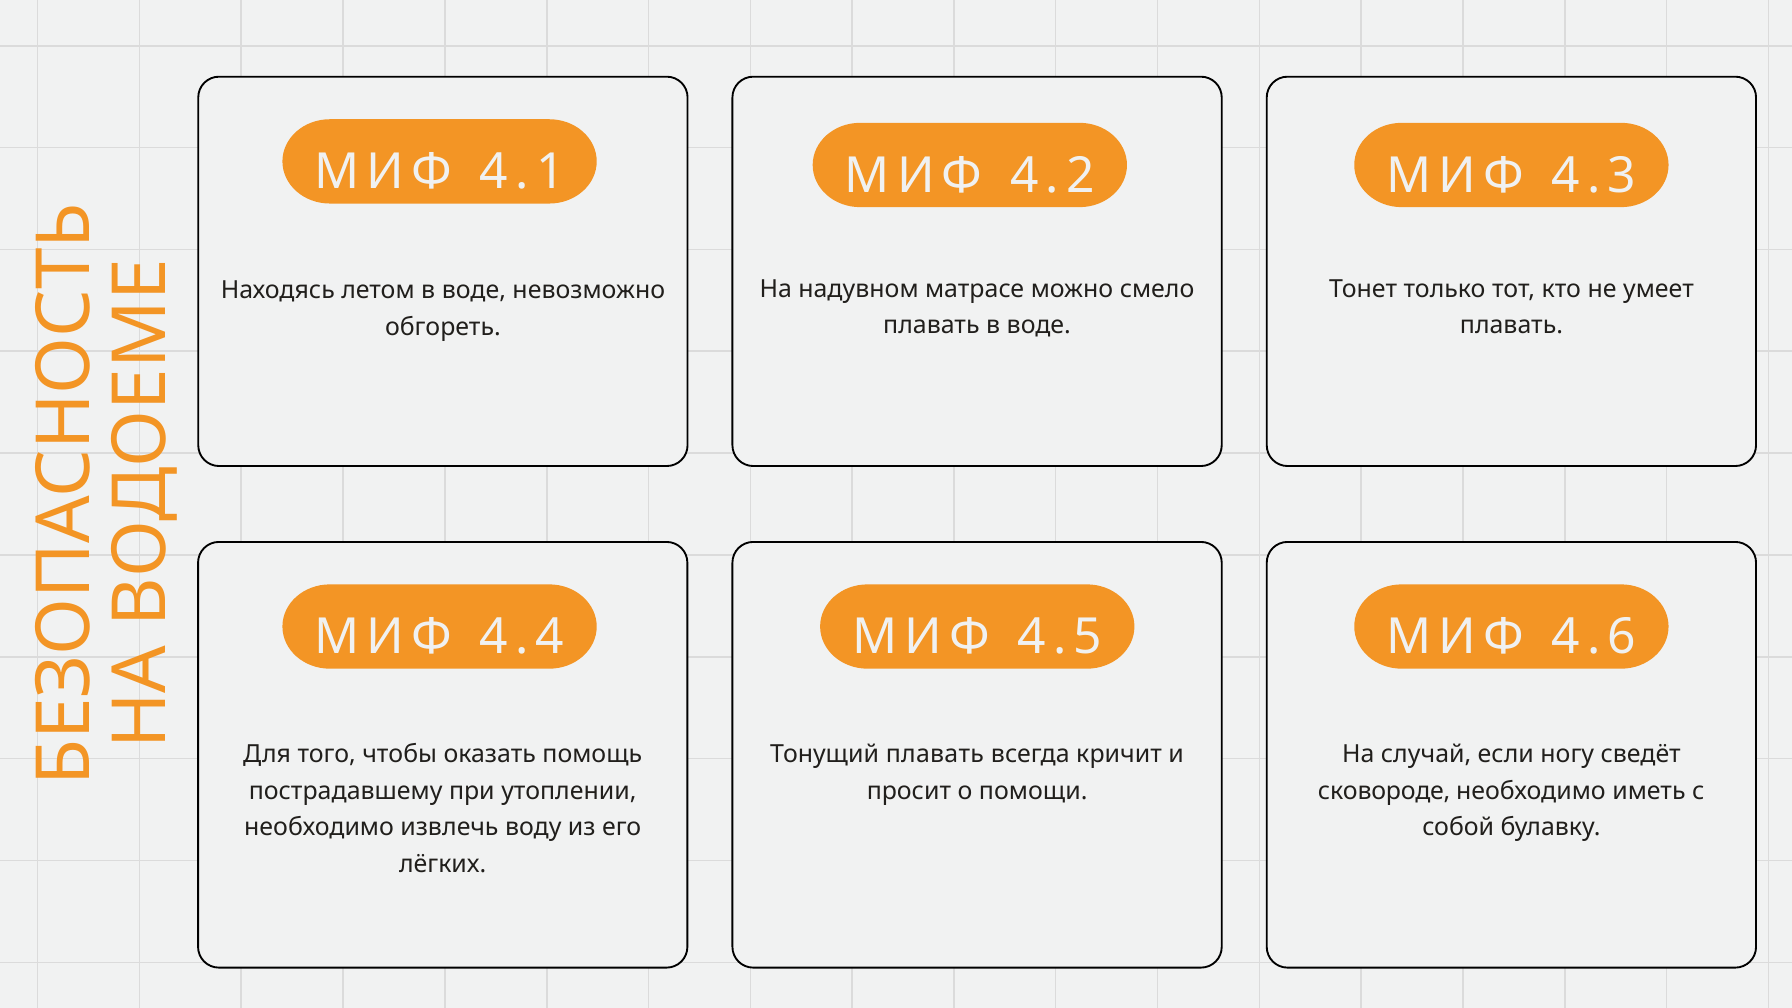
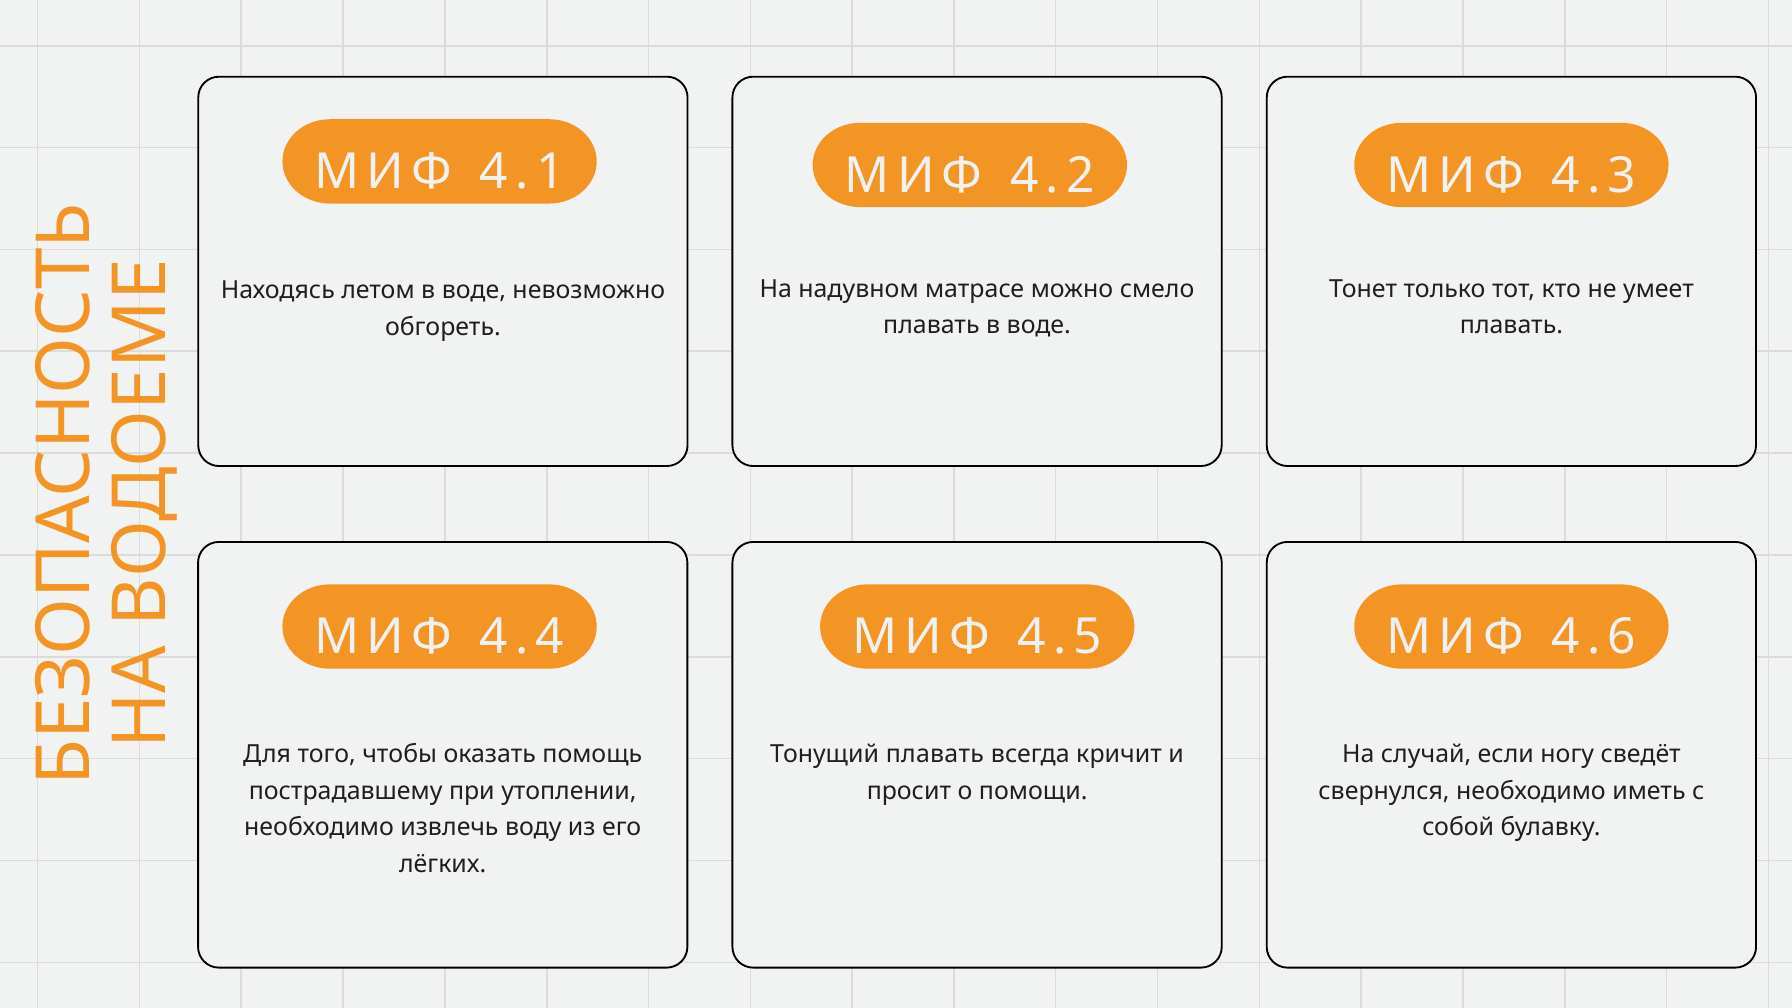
сковороде: сковороде -> свернулся
